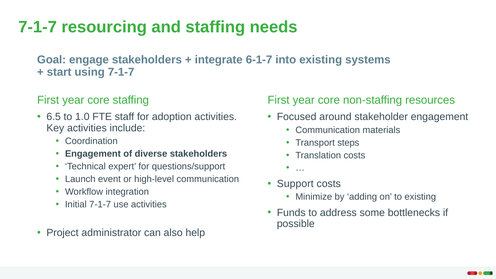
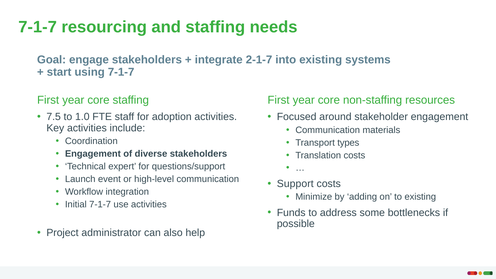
6-1-7: 6-1-7 -> 2-1-7
6.5: 6.5 -> 7.5
steps: steps -> types
